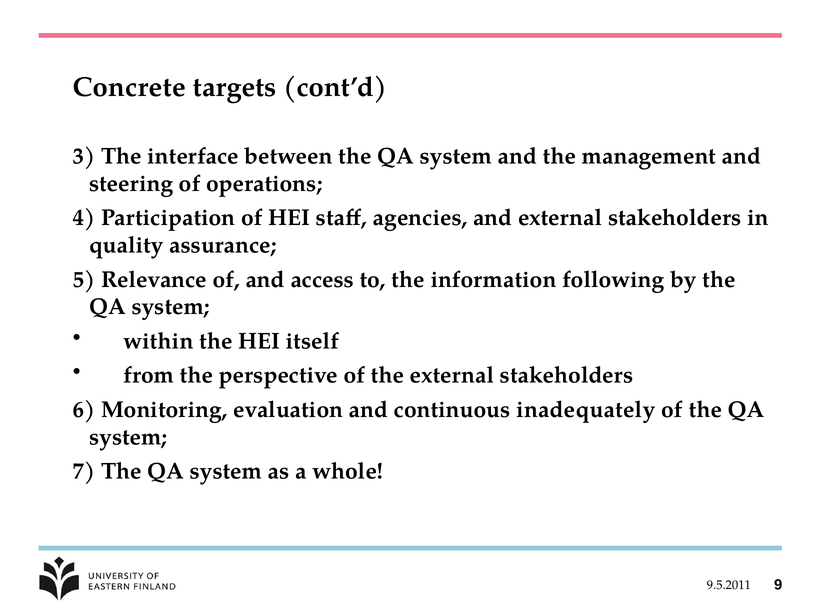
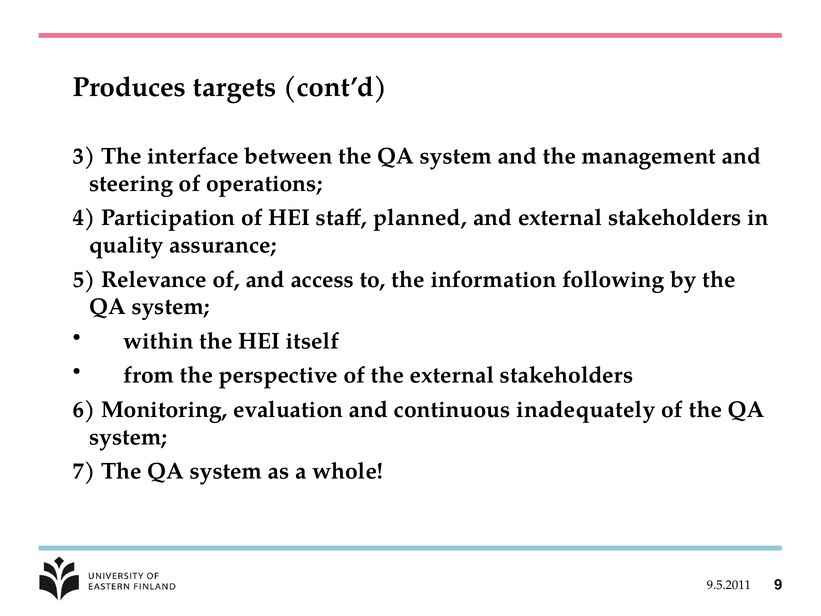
Concrete: Concrete -> Produces
agencies: agencies -> planned
